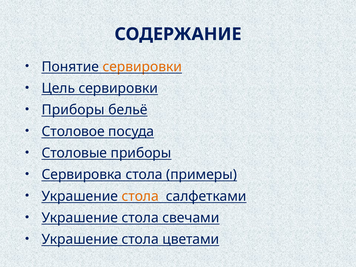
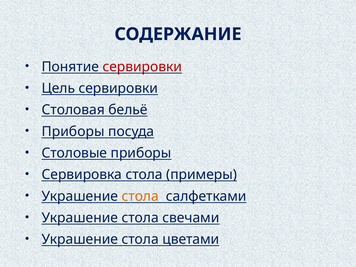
сервировки at (142, 67) colour: orange -> red
Приборы at (73, 110): Приборы -> Столовая
Столовое at (73, 131): Столовое -> Приборы
